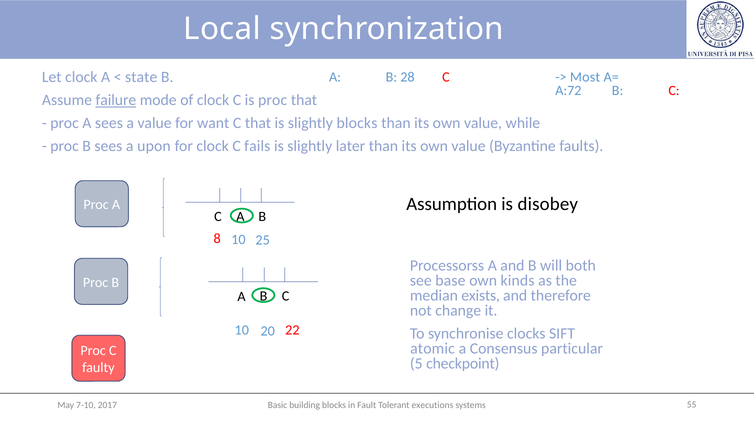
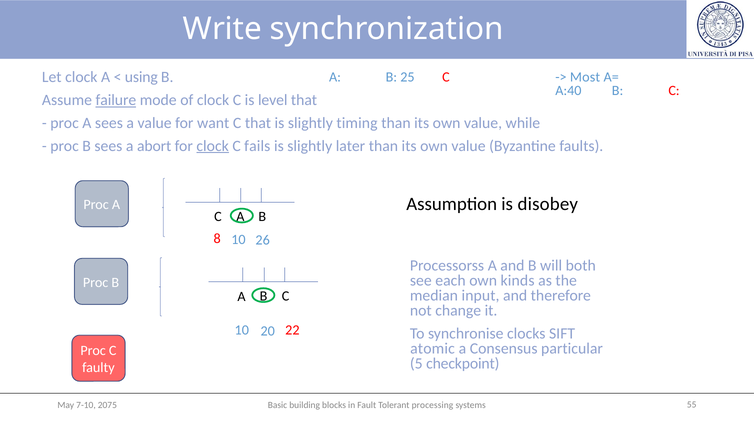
Local: Local -> Write
state: state -> using
28: 28 -> 25
A:72: A:72 -> A:40
is proc: proc -> level
slightly blocks: blocks -> timing
upon: upon -> abort
clock at (213, 146) underline: none -> present
25: 25 -> 26
base: base -> each
exists: exists -> input
2017: 2017 -> 2075
executions: executions -> processing
